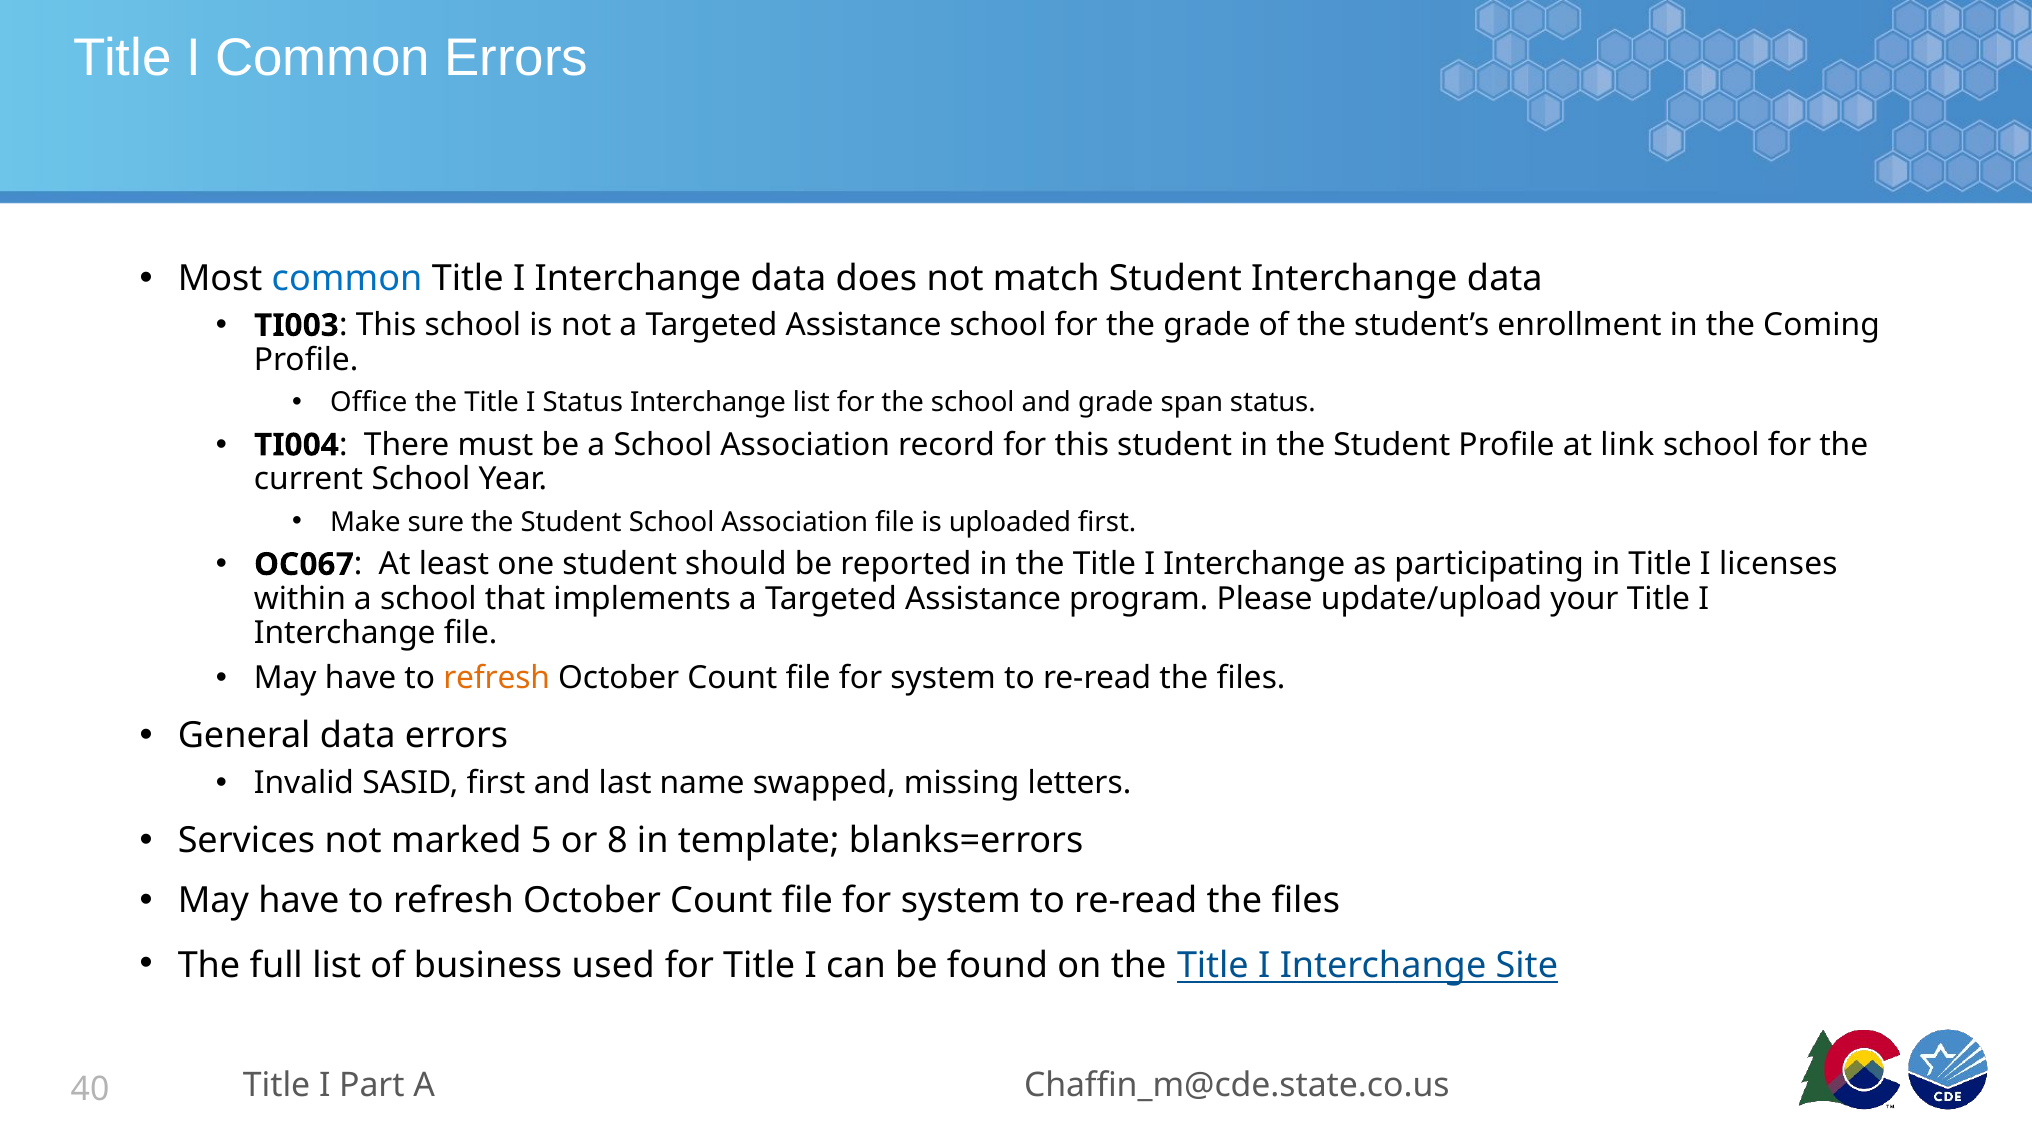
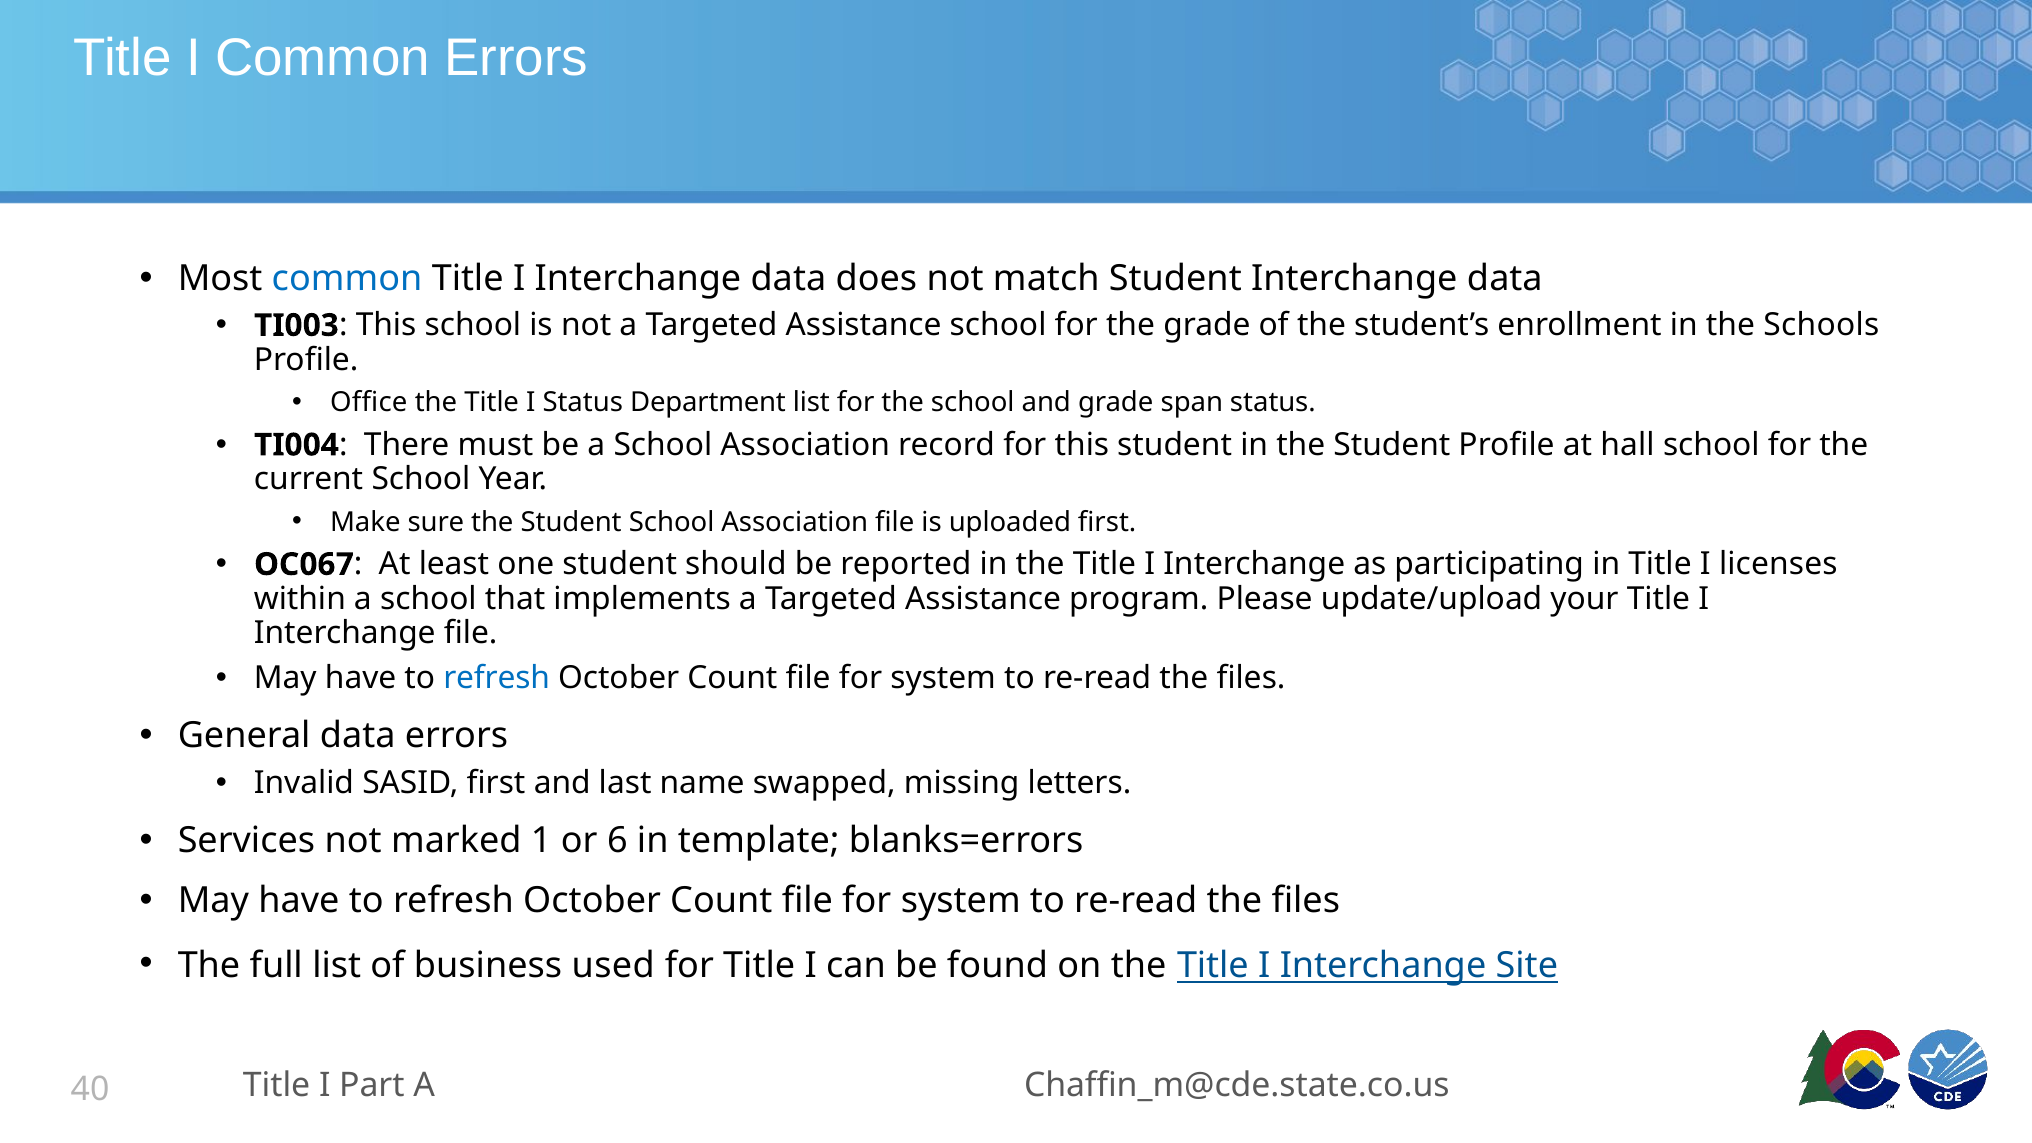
Coming: Coming -> Schools
Status Interchange: Interchange -> Department
link: link -> hall
refresh at (497, 678) colour: orange -> blue
5: 5 -> 1
8: 8 -> 6
